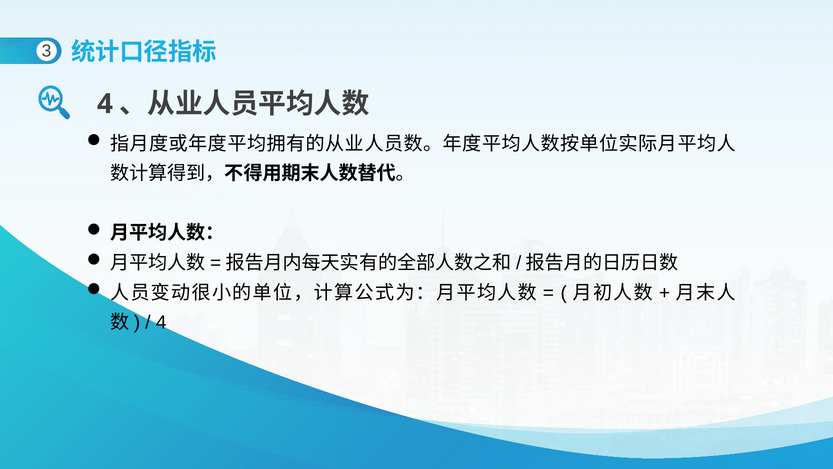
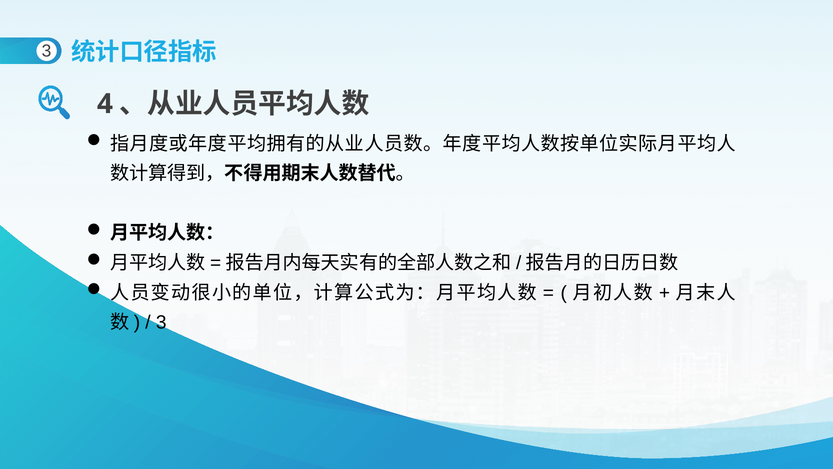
4 at (161, 322): 4 -> 3
